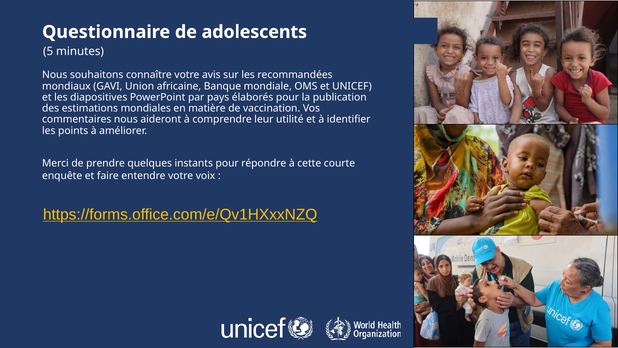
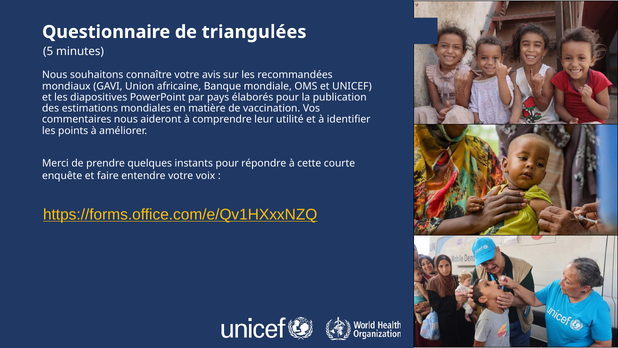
adolescents: adolescents -> triangulées
